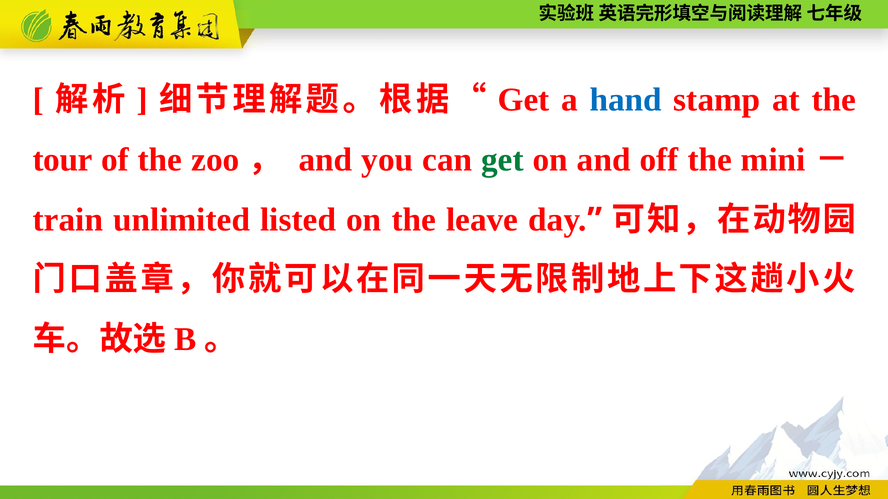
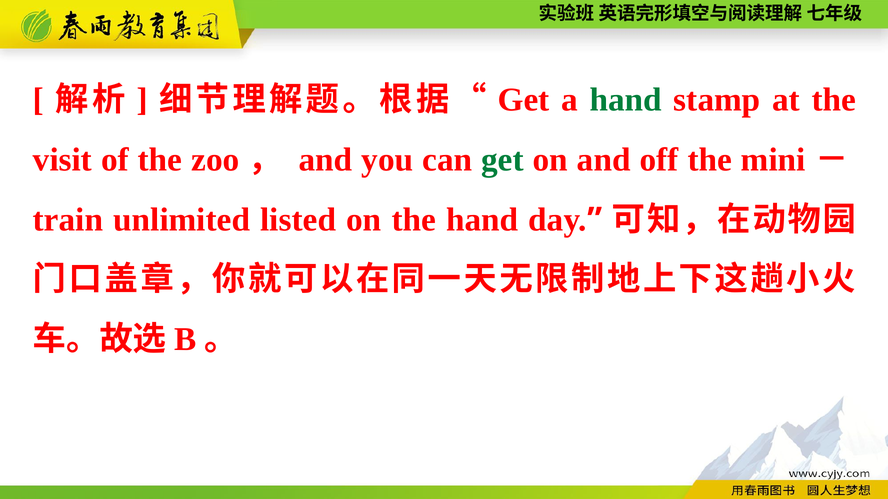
hand at (626, 100) colour: blue -> green
tour: tour -> visit
the leave: leave -> hand
